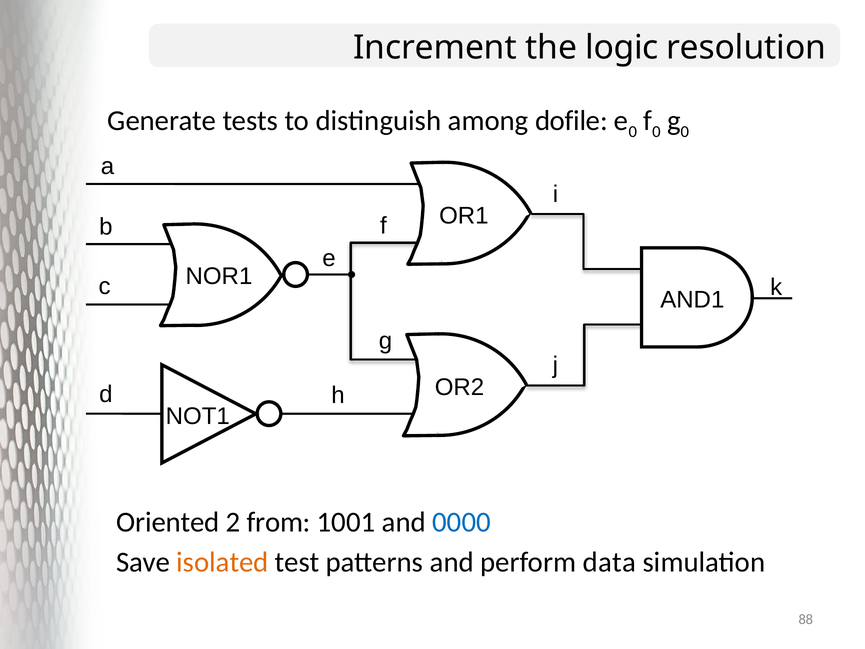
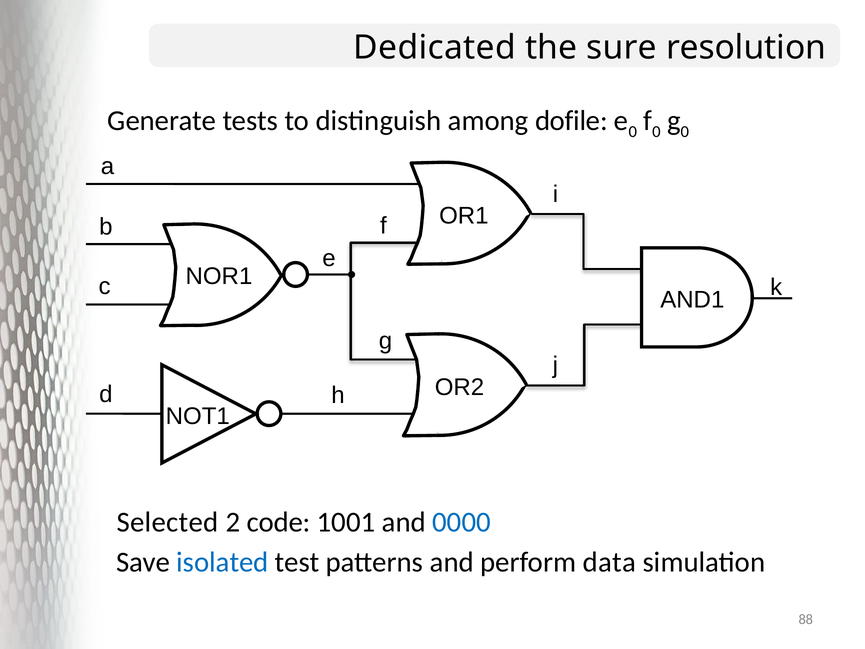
Increment: Increment -> Dedicated
logic: logic -> sure
Oriented: Oriented -> Selected
from: from -> code
isolated colour: orange -> blue
